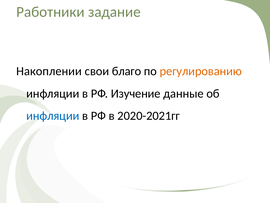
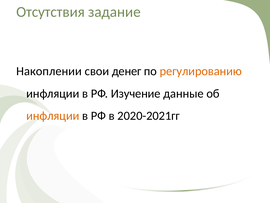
Работники: Работники -> Отсутствия
благо: благо -> денег
инфляции at (53, 116) colour: blue -> orange
